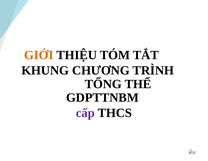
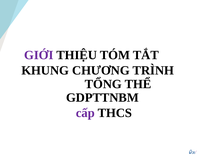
GIỚI colour: orange -> purple
